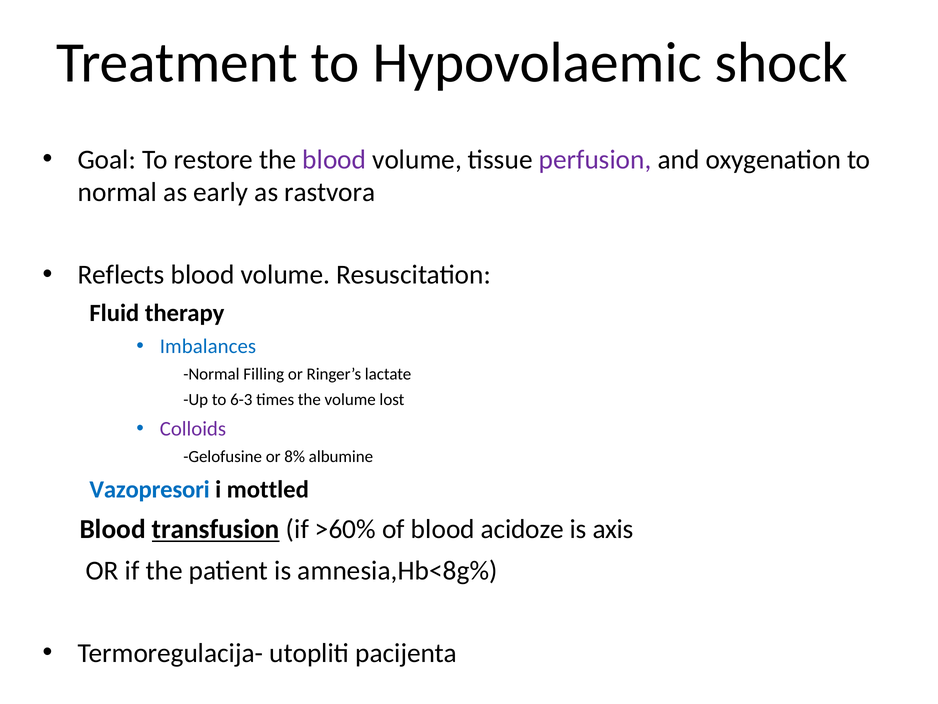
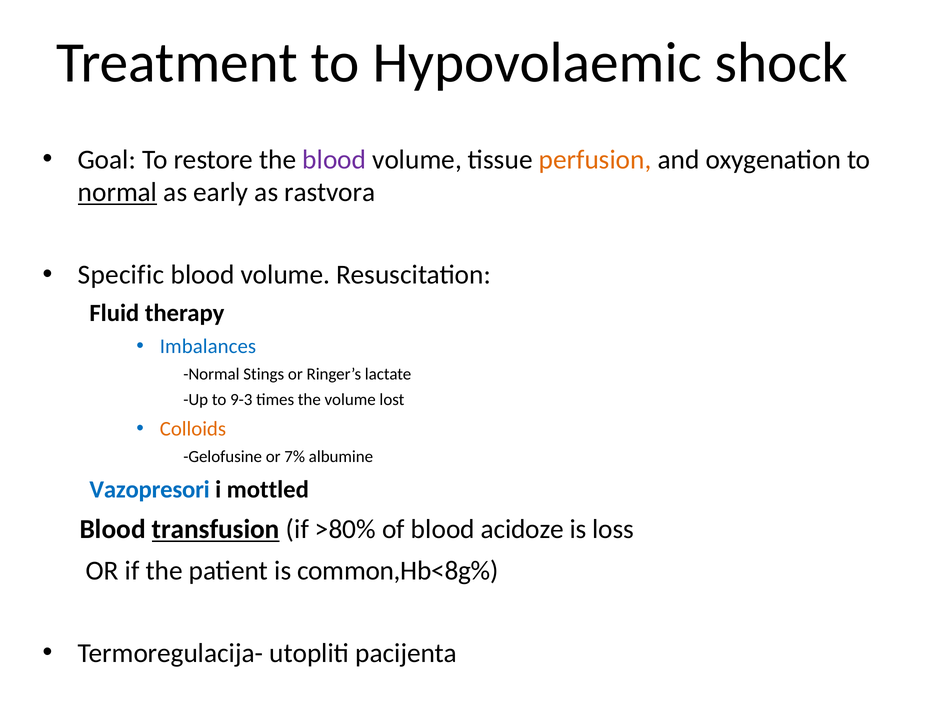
perfusion colour: purple -> orange
normal at (117, 192) underline: none -> present
Reflects: Reflects -> Specific
Filling: Filling -> Stings
6-3: 6-3 -> 9-3
Colloids colour: purple -> orange
8%: 8% -> 7%
>60%: >60% -> >80%
axis: axis -> loss
amnesia,Hb<8g%: amnesia,Hb<8g% -> common,Hb<8g%
